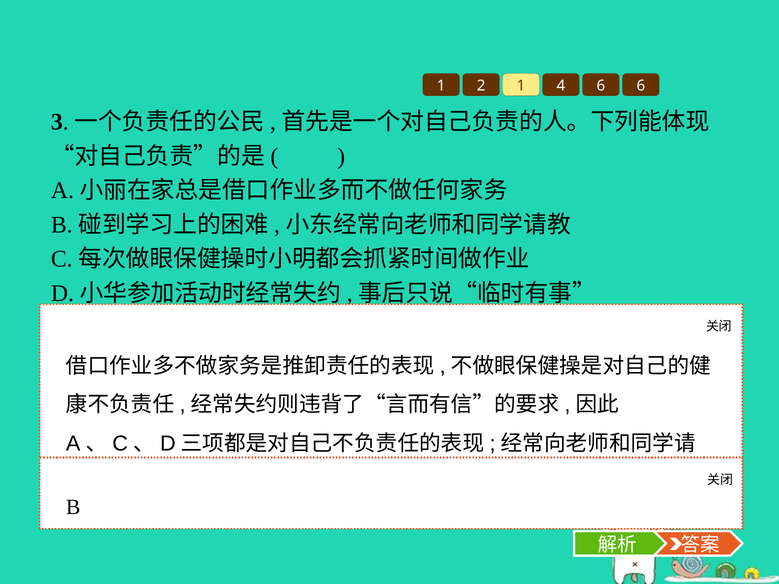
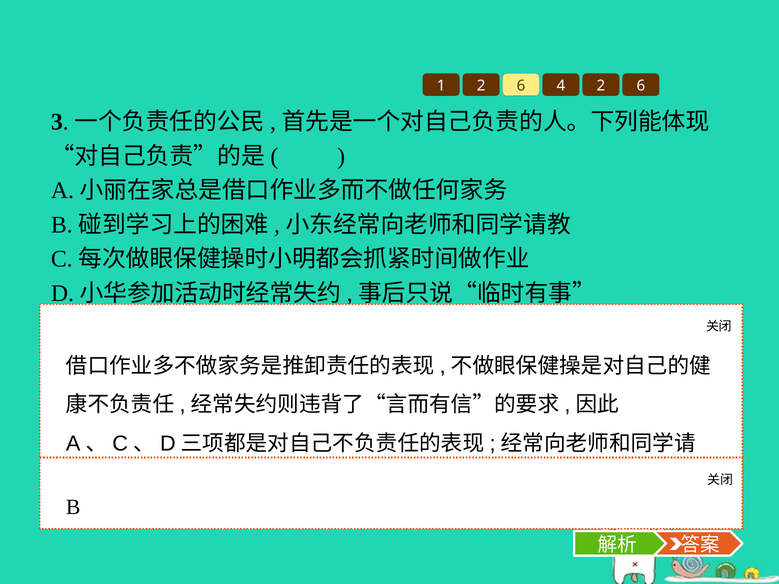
1 2 1: 1 -> 6
4 6: 6 -> 2
